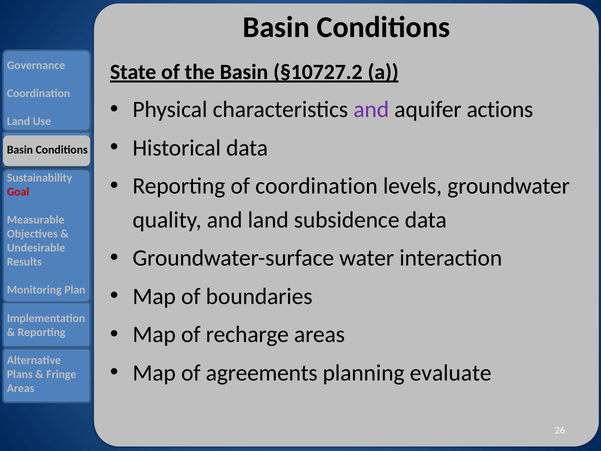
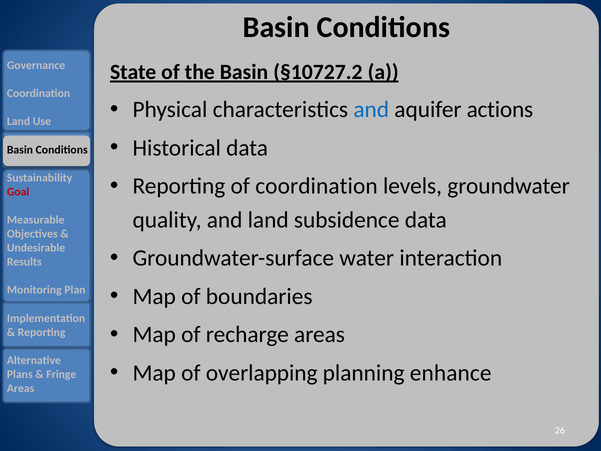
and at (371, 110) colour: purple -> blue
agreements: agreements -> overlapping
evaluate: evaluate -> enhance
